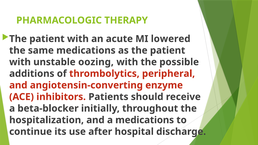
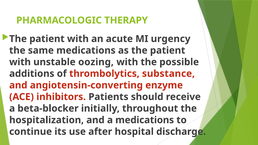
lowered: lowered -> urgency
peripheral: peripheral -> substance
